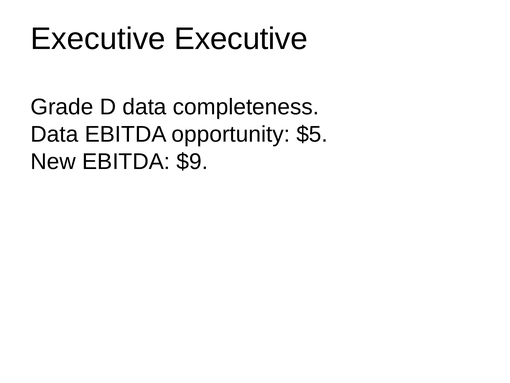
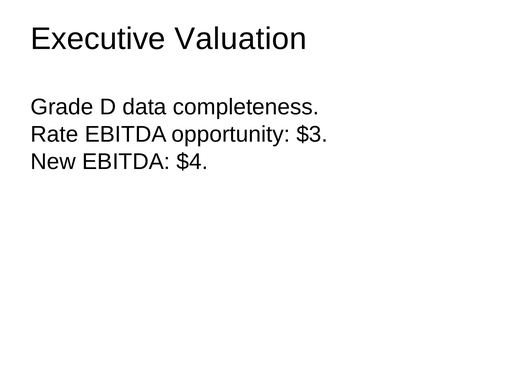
Executive Executive: Executive -> Valuation
Data at (54, 134): Data -> Rate
$5: $5 -> $3
$9: $9 -> $4
